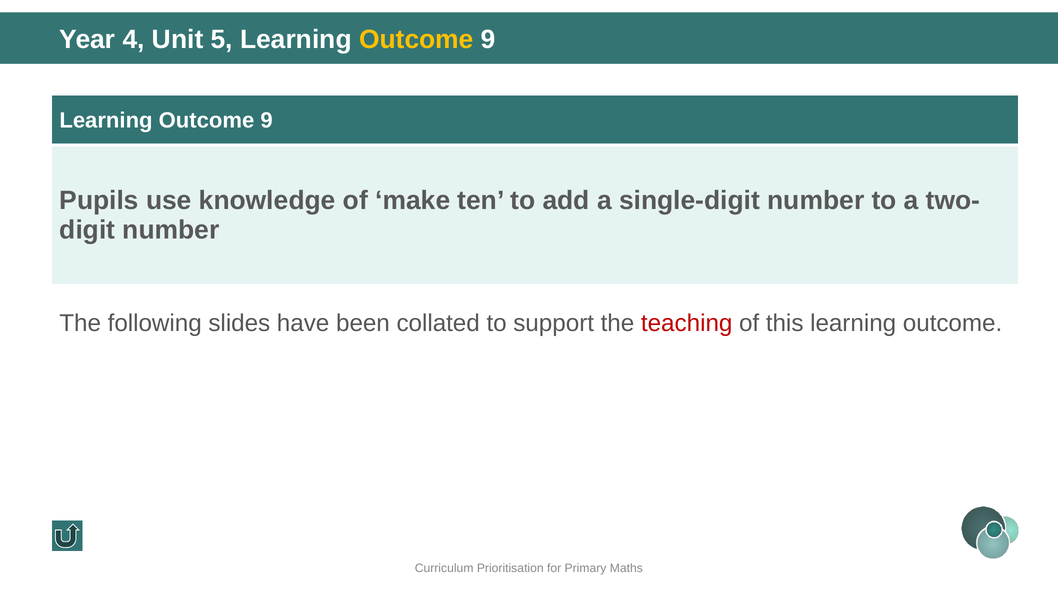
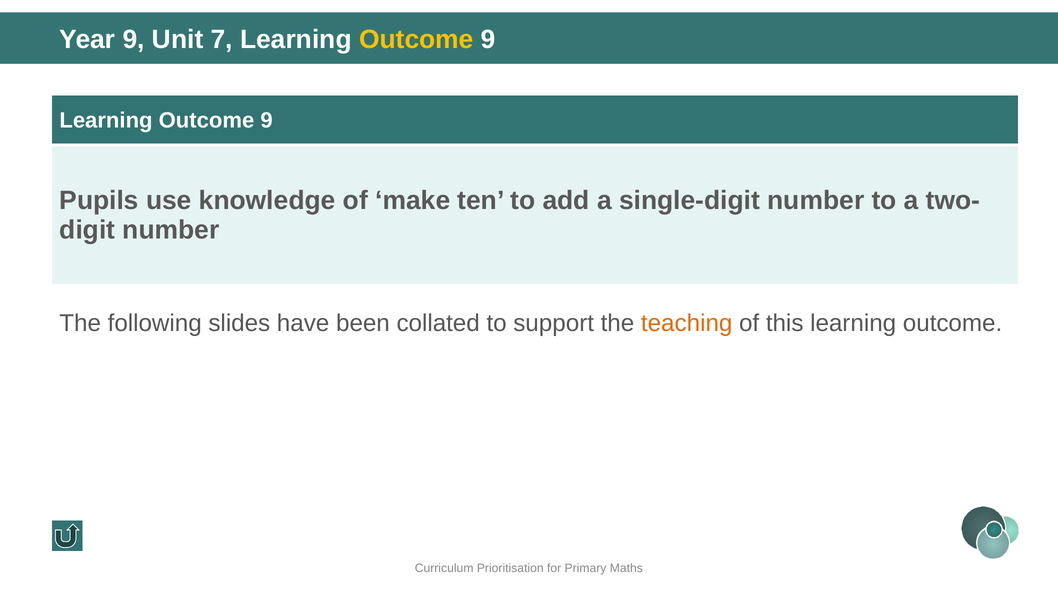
Year 4: 4 -> 9
5: 5 -> 7
teaching colour: red -> orange
